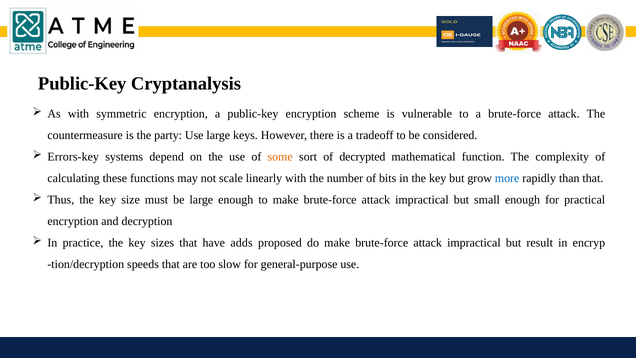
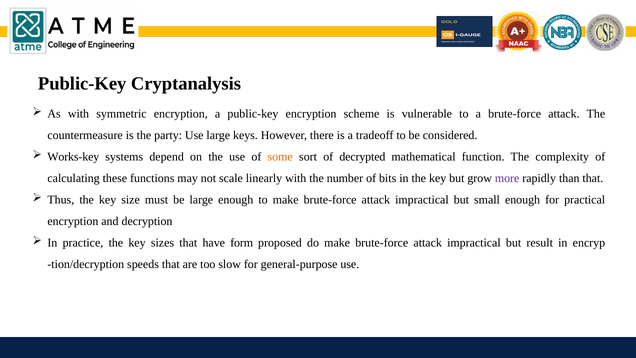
Errors-key: Errors-key -> Works-key
more colour: blue -> purple
adds: adds -> form
